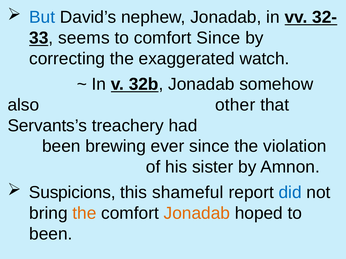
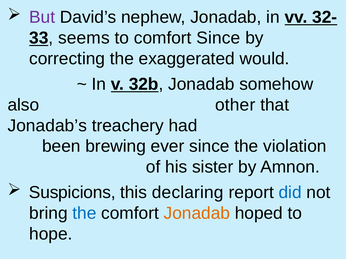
But colour: blue -> purple
watch: watch -> would
Servants’s: Servants’s -> Jonadab’s
shameful: shameful -> declaring
the at (84, 214) colour: orange -> blue
been at (51, 234): been -> hope
